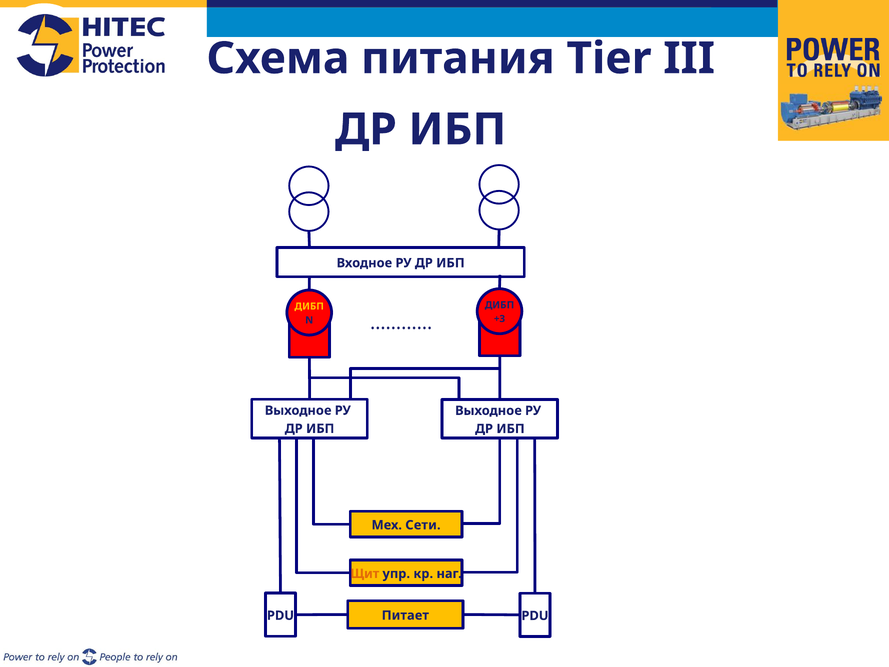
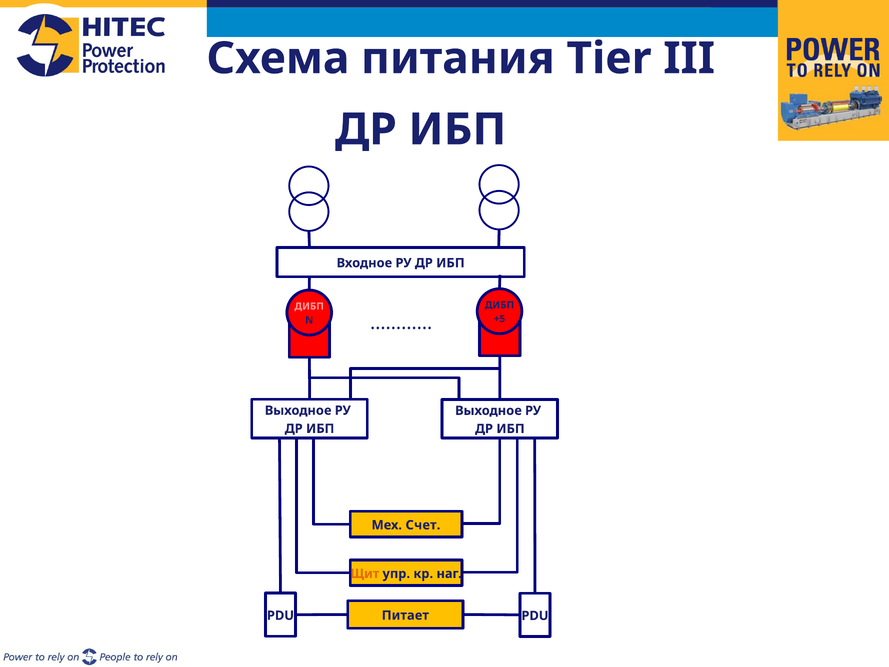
ДИБП at (309, 306) colour: yellow -> pink
+3: +3 -> +5
Сети: Сети -> Счет
